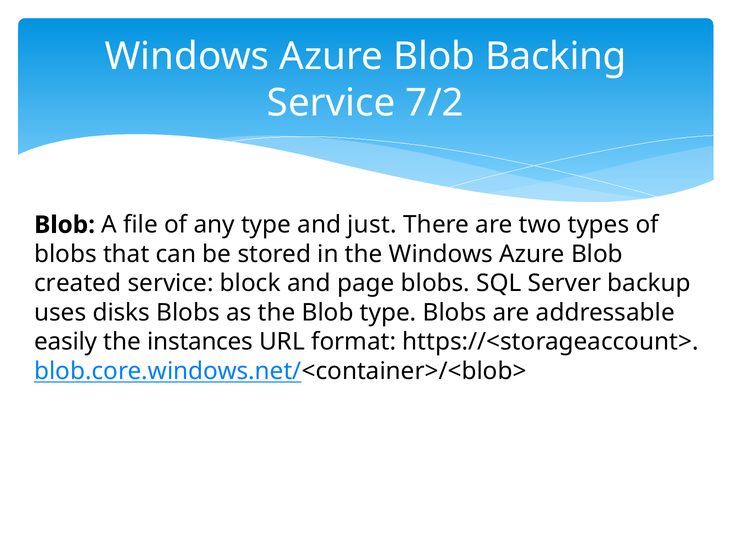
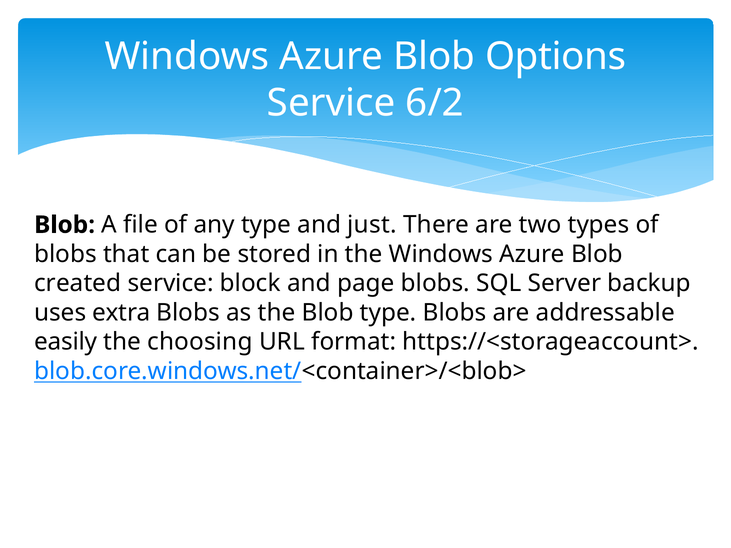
Backing: Backing -> Options
7/2: 7/2 -> 6/2
disks: disks -> extra
instances: instances -> choosing
